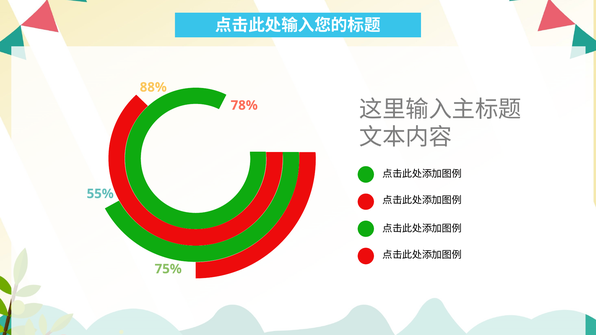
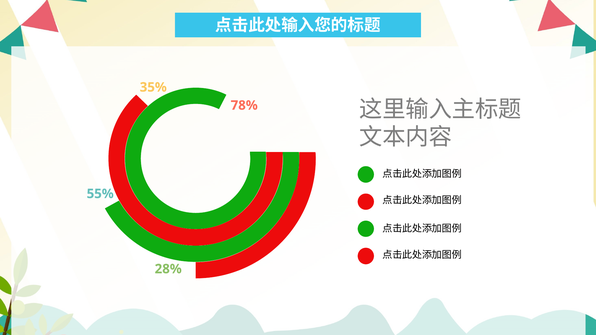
88%: 88% -> 35%
75%: 75% -> 28%
